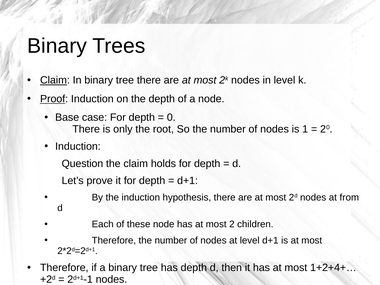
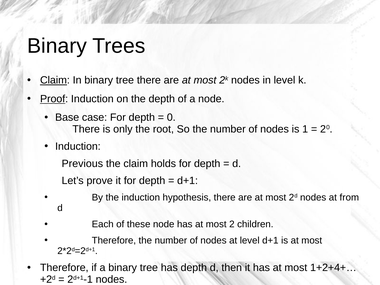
Question: Question -> Previous
